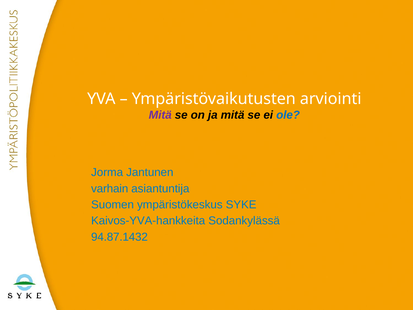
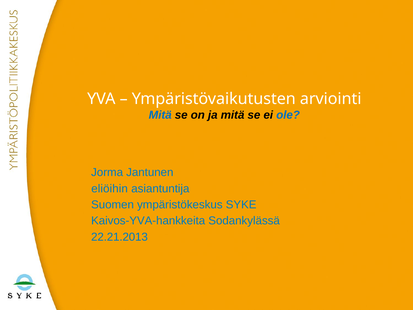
Mitä at (160, 115) colour: purple -> blue
varhain: varhain -> eliöihin
94.87.1432: 94.87.1432 -> 22.21.2013
